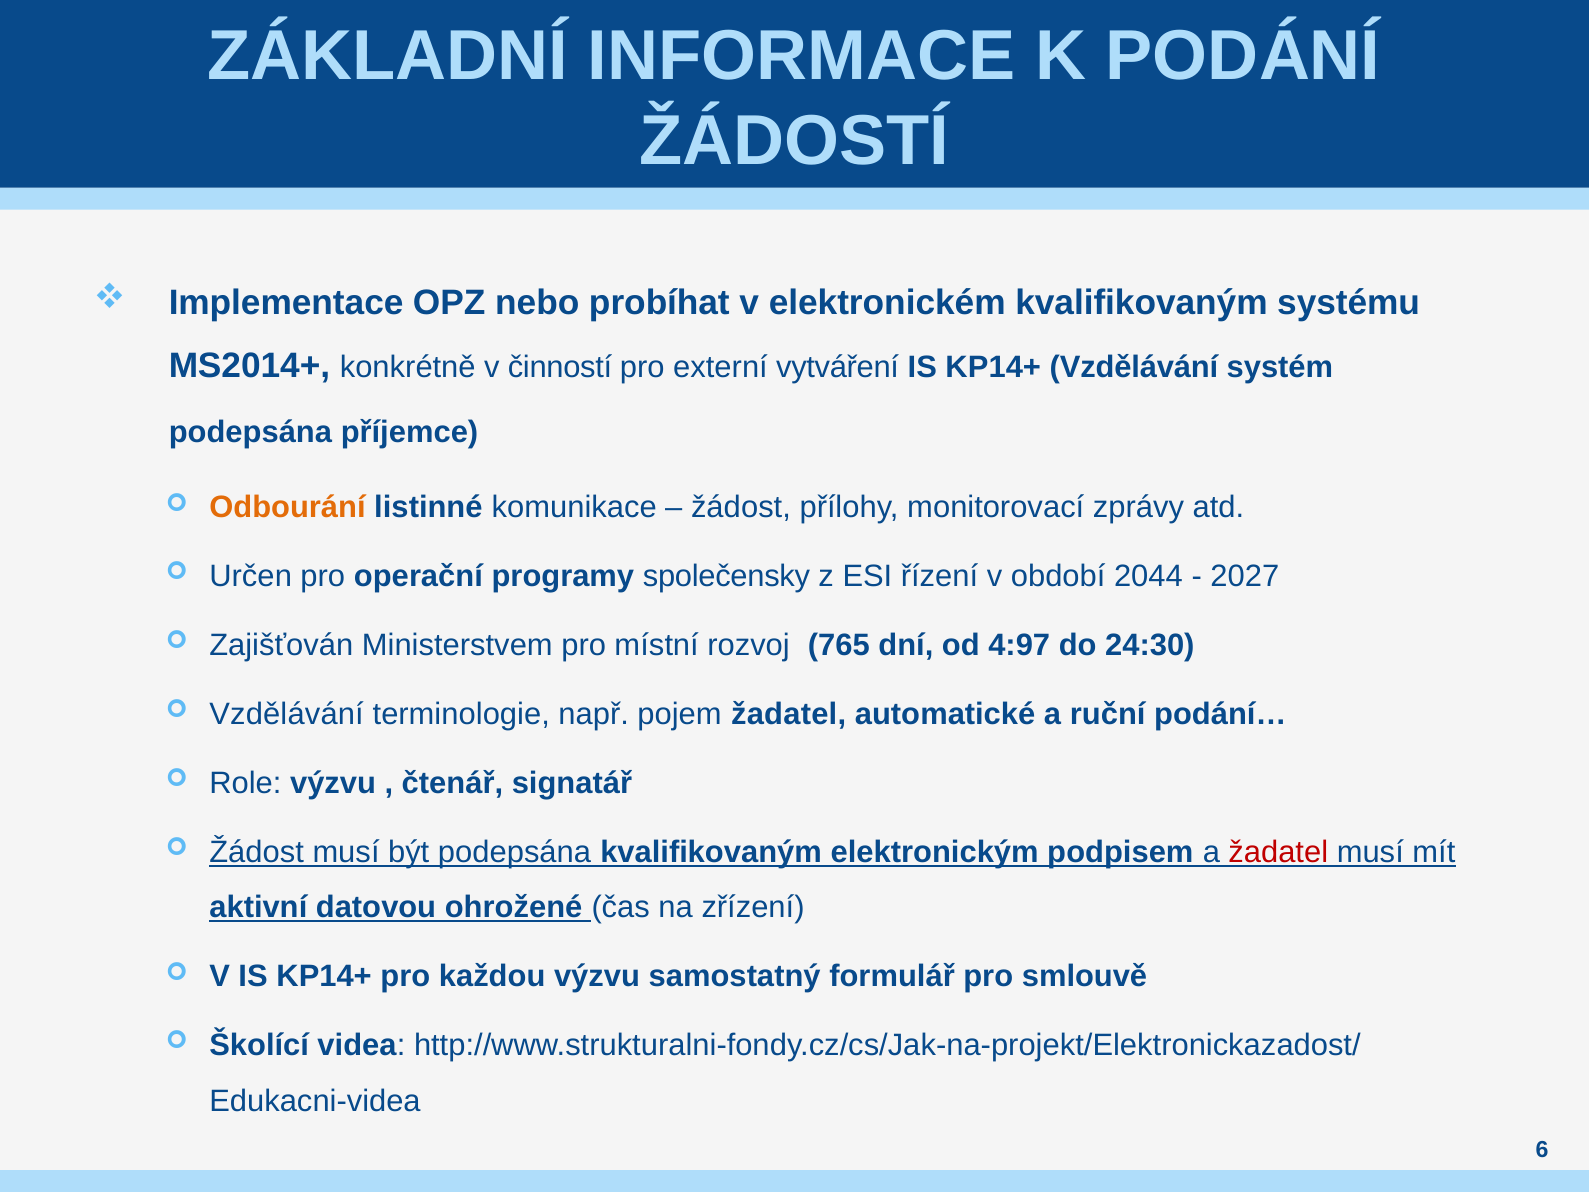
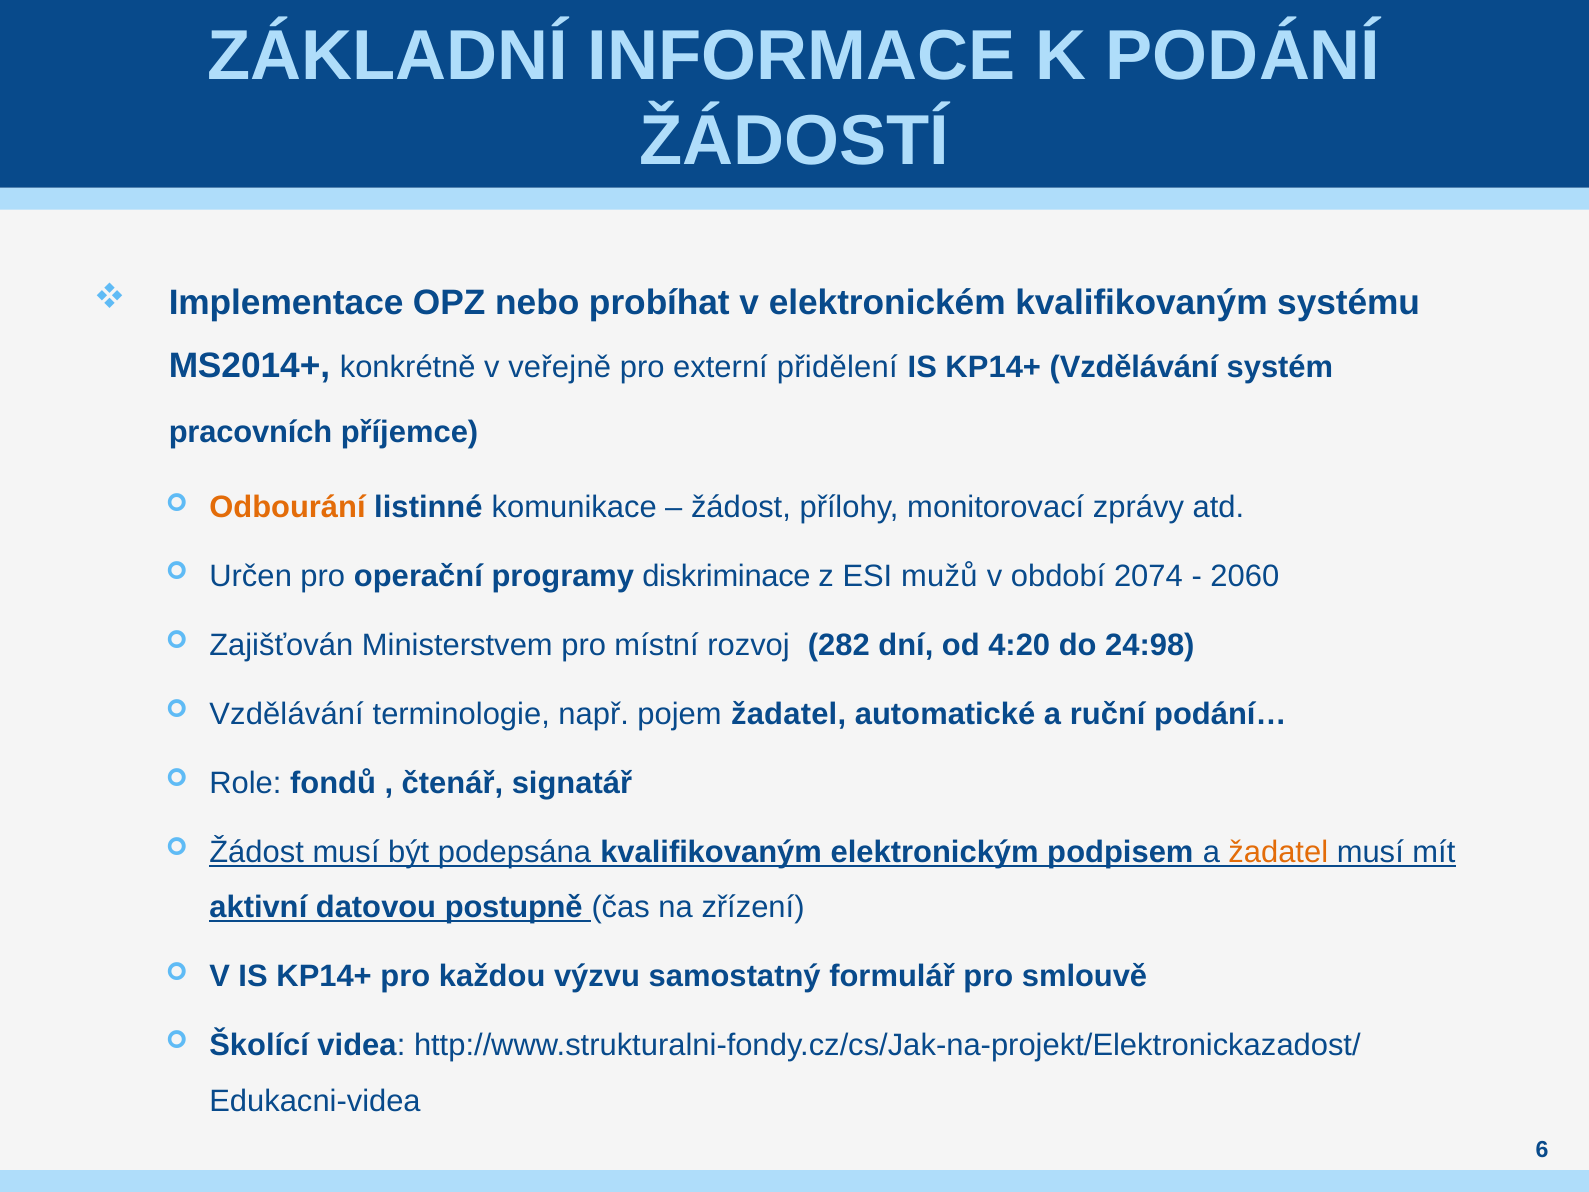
činností: činností -> veřejně
vytváření: vytváření -> přidělení
podepsána at (250, 432): podepsána -> pracovních
společensky: společensky -> diskriminace
řízení: řízení -> mužů
2044: 2044 -> 2074
2027: 2027 -> 2060
765: 765 -> 282
4:97: 4:97 -> 4:20
24:30: 24:30 -> 24:98
Role výzvu: výzvu -> fondů
žadatel at (1278, 852) colour: red -> orange
ohrožené: ohrožené -> postupně
